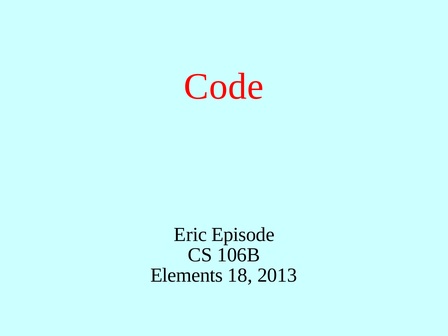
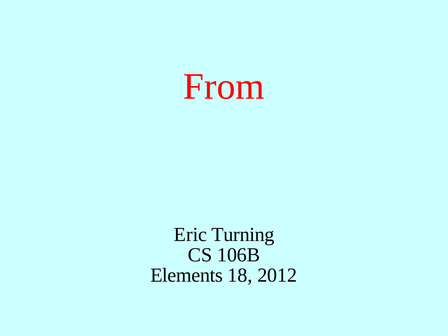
Code: Code -> From
Episode: Episode -> Turning
2013: 2013 -> 2012
